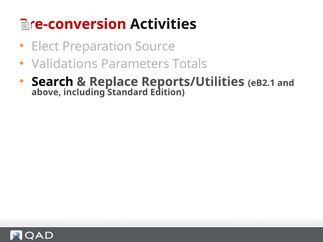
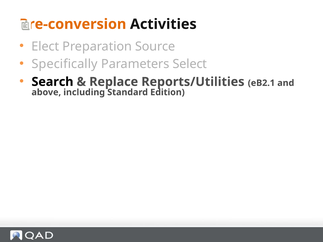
Pre-conversion colour: red -> orange
Validations: Validations -> Specifically
Totals: Totals -> Select
